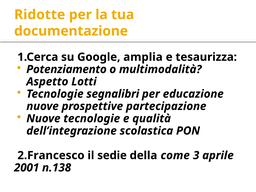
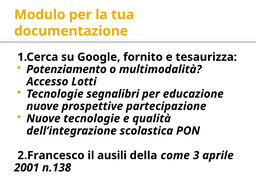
Ridotte: Ridotte -> Modulo
amplia: amplia -> fornito
Aspetto: Aspetto -> Accesso
sedie: sedie -> ausili
